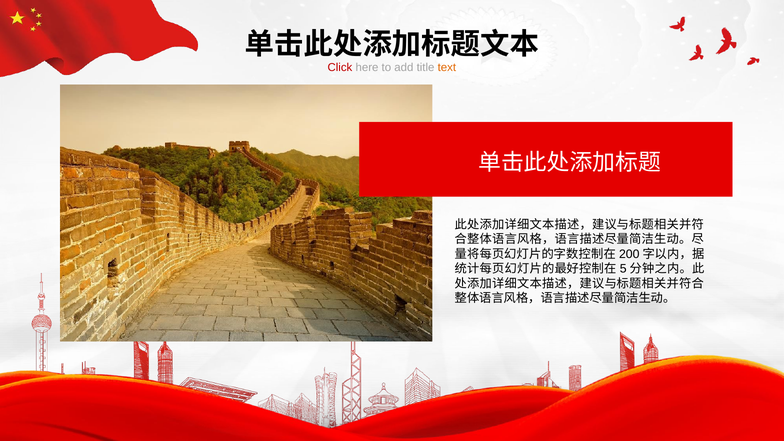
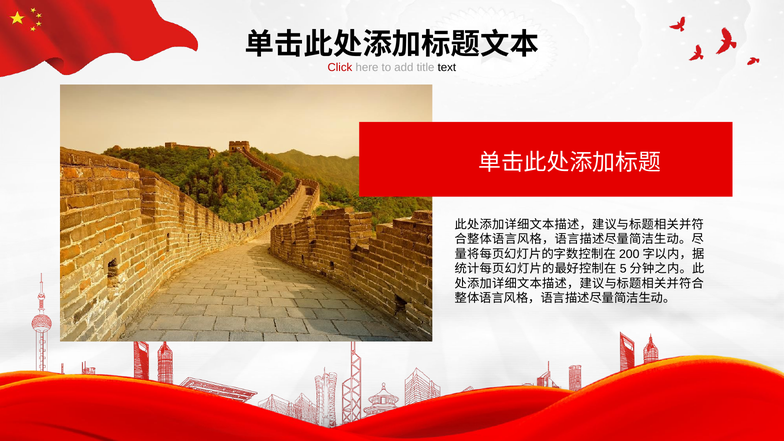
text colour: orange -> black
